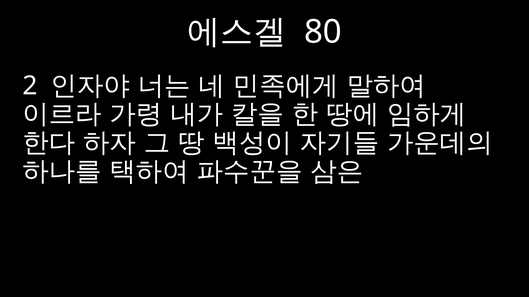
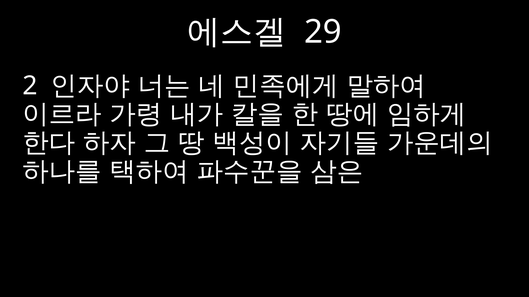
80: 80 -> 29
